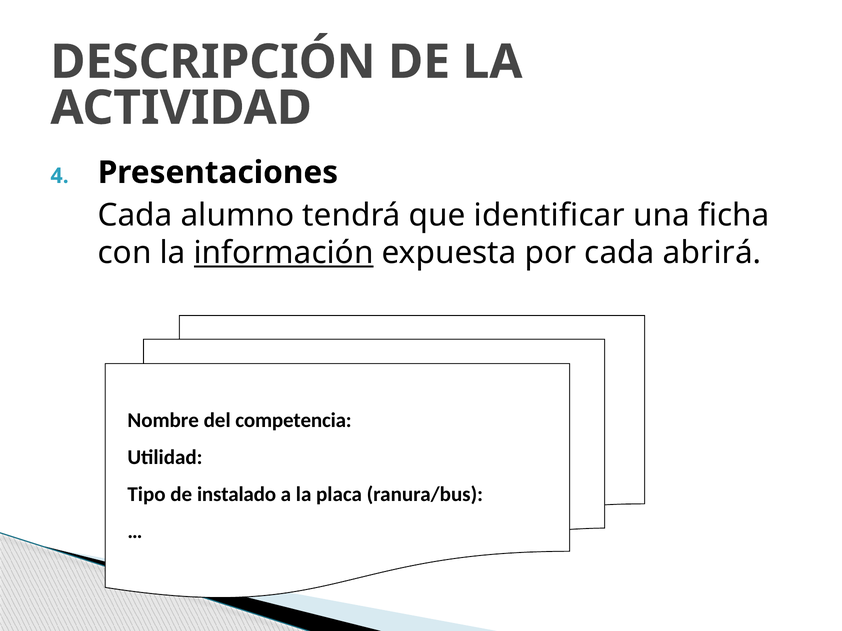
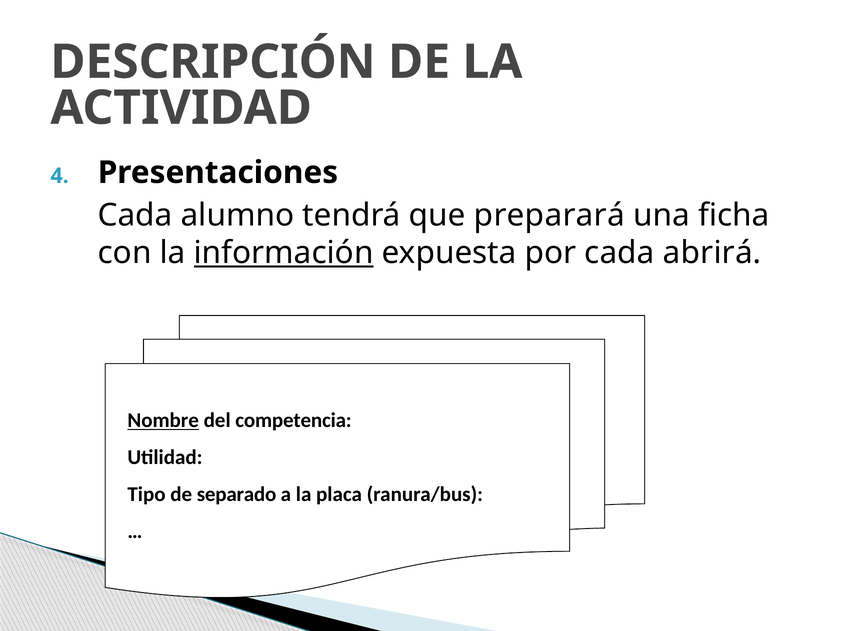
identificar: identificar -> preparará
Nombre underline: none -> present
instalado: instalado -> separado
